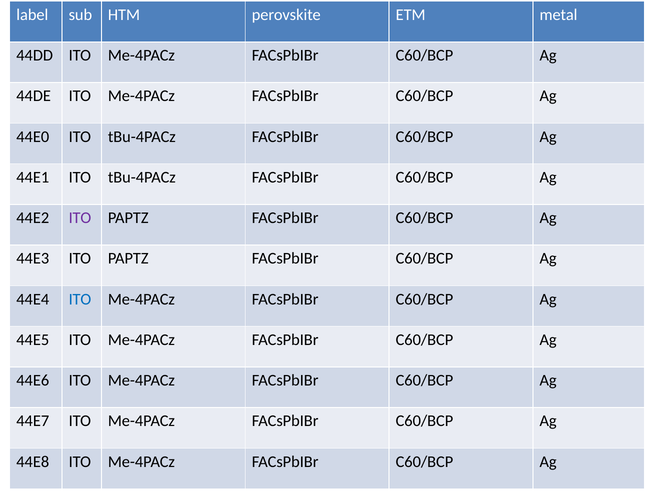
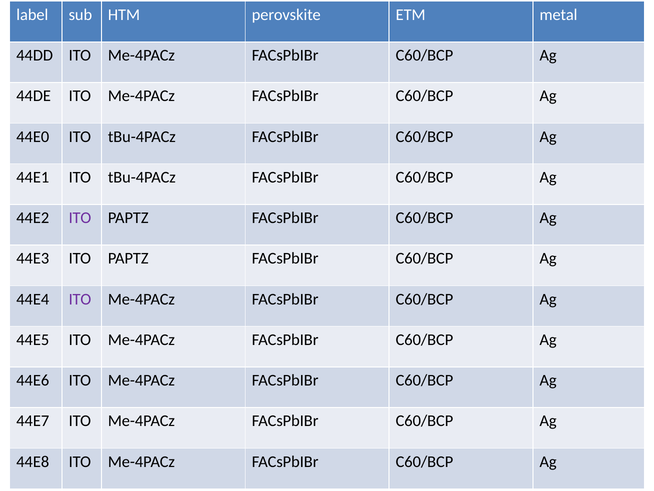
ITO at (80, 299) colour: blue -> purple
